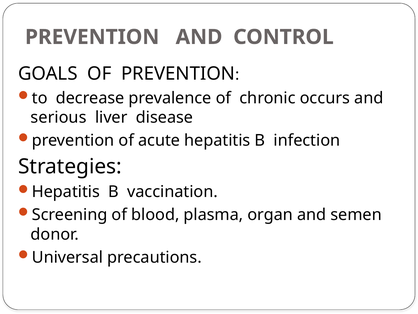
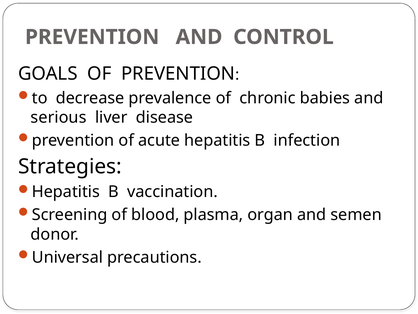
occurs: occurs -> babies
